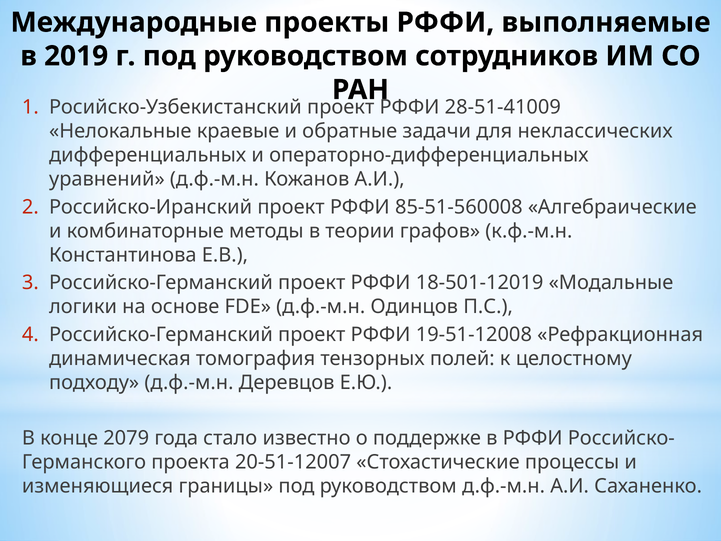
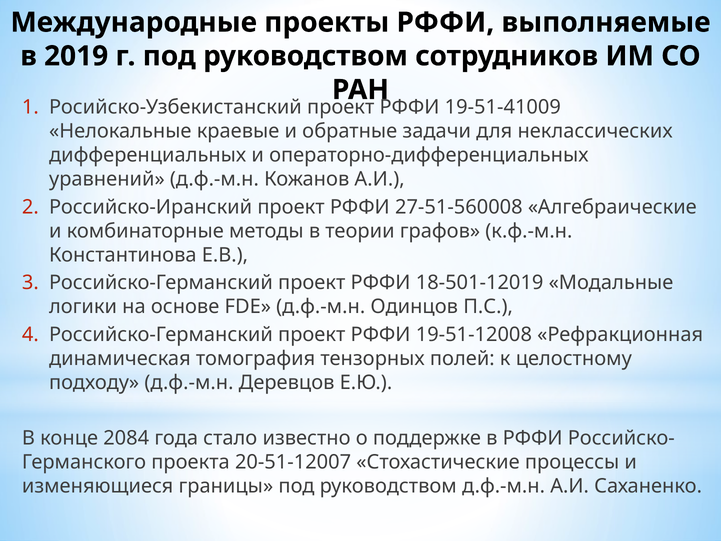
28-51-41009: 28-51-41009 -> 19-51-41009
85-51-560008: 85-51-560008 -> 27-51-560008
2079: 2079 -> 2084
